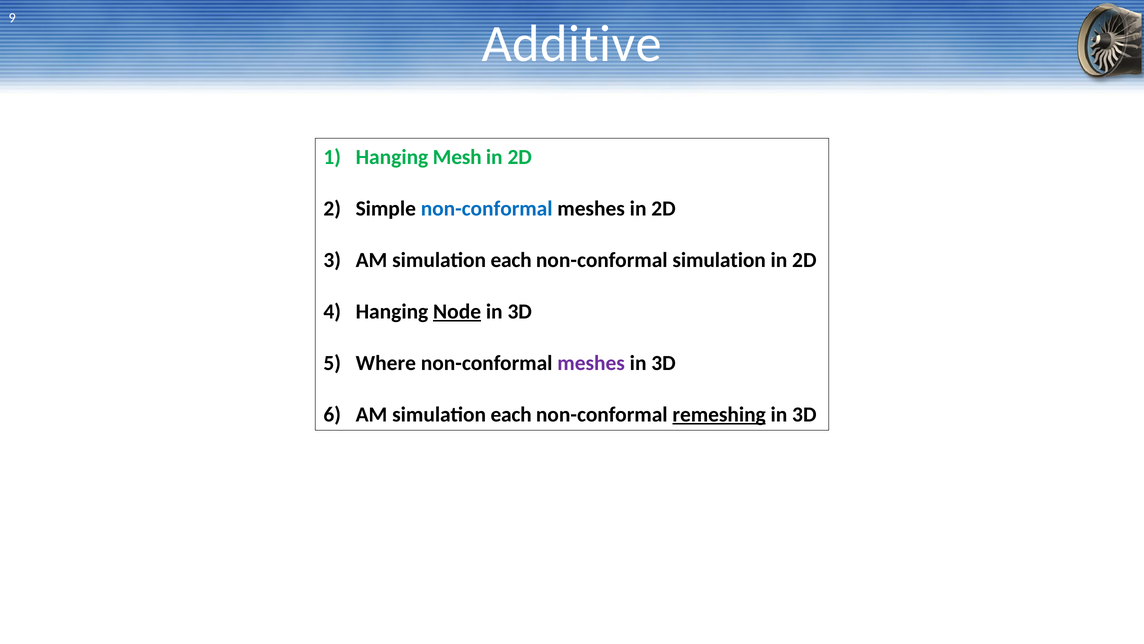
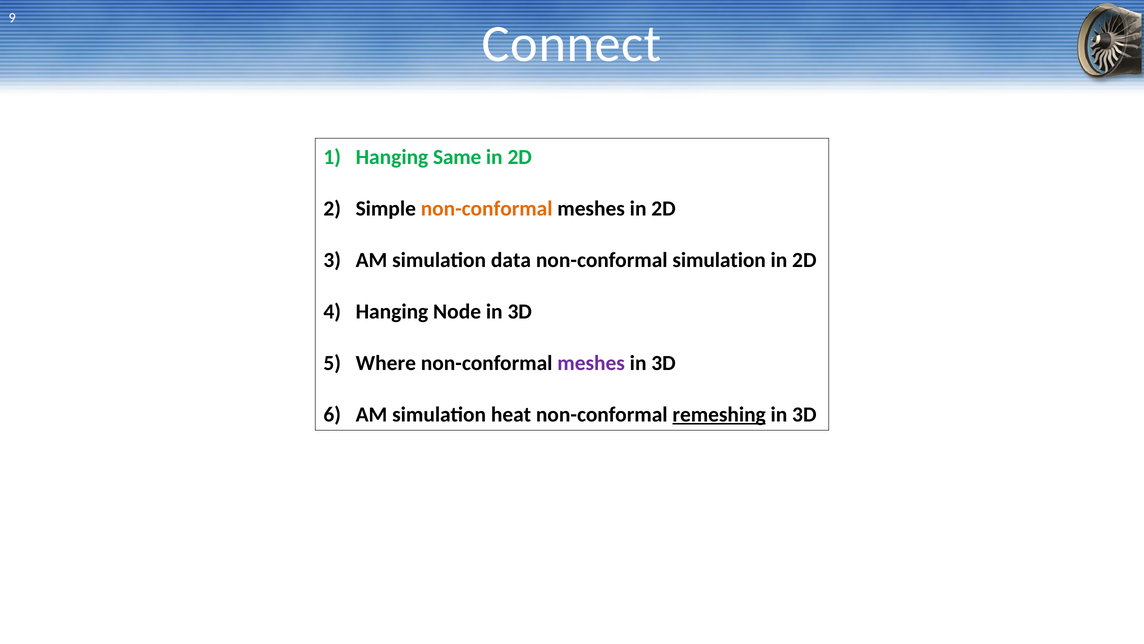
Additive: Additive -> Connect
Mesh: Mesh -> Same
non-conformal at (487, 208) colour: blue -> orange
each at (511, 260): each -> data
Node underline: present -> none
each at (511, 414): each -> heat
